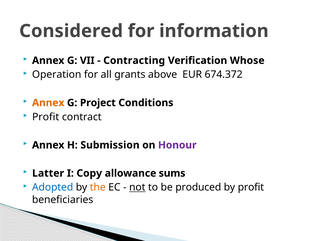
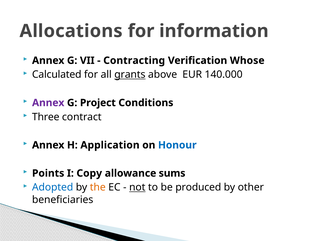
Considered: Considered -> Allocations
Operation: Operation -> Calculated
grants underline: none -> present
674.372: 674.372 -> 140.000
Annex at (48, 103) colour: orange -> purple
Profit at (46, 117): Profit -> Three
Submission: Submission -> Application
Honour colour: purple -> blue
Latter: Latter -> Points
by profit: profit -> other
